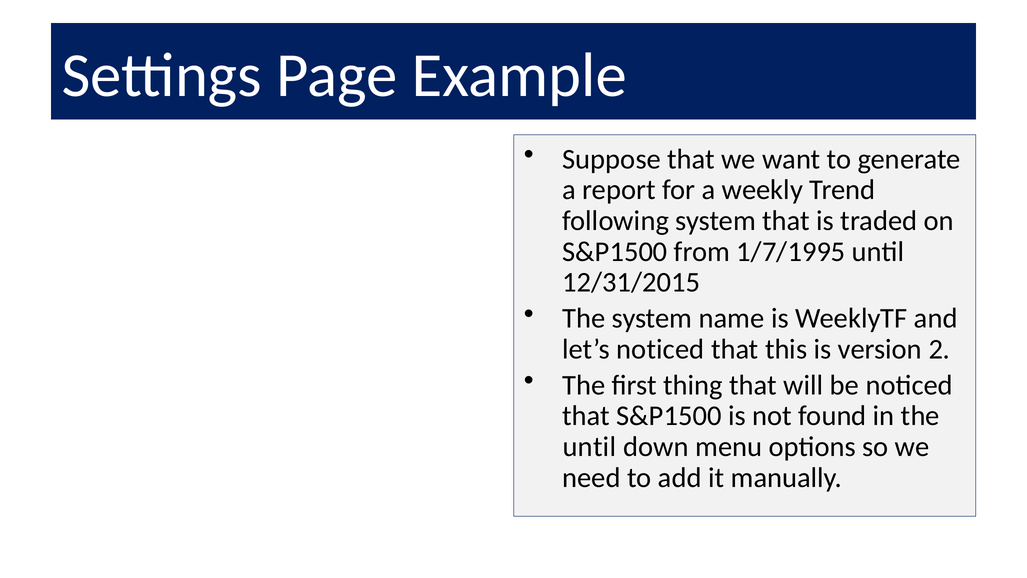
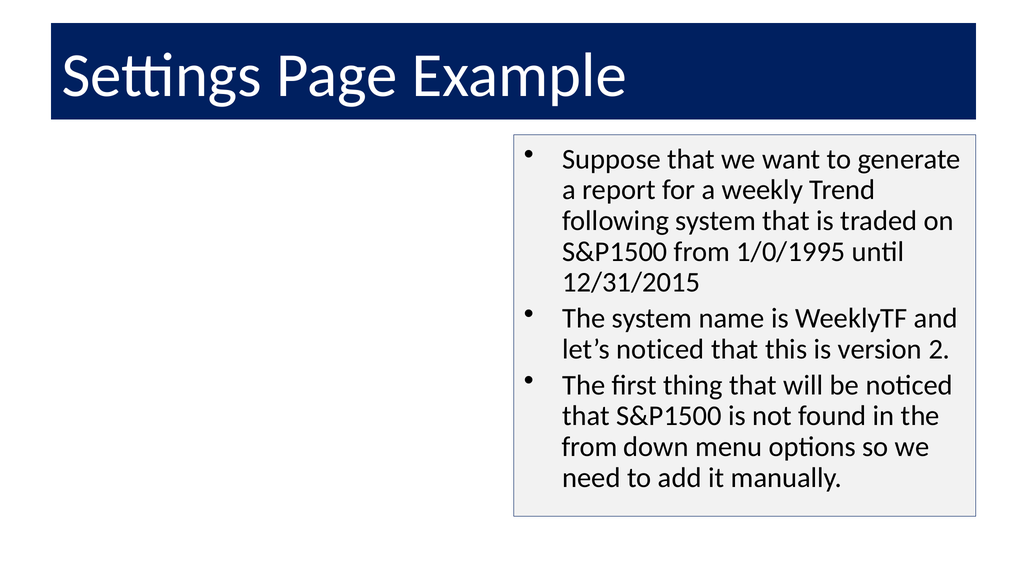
1/7/1995: 1/7/1995 -> 1/0/1995
until at (589, 447): until -> from
